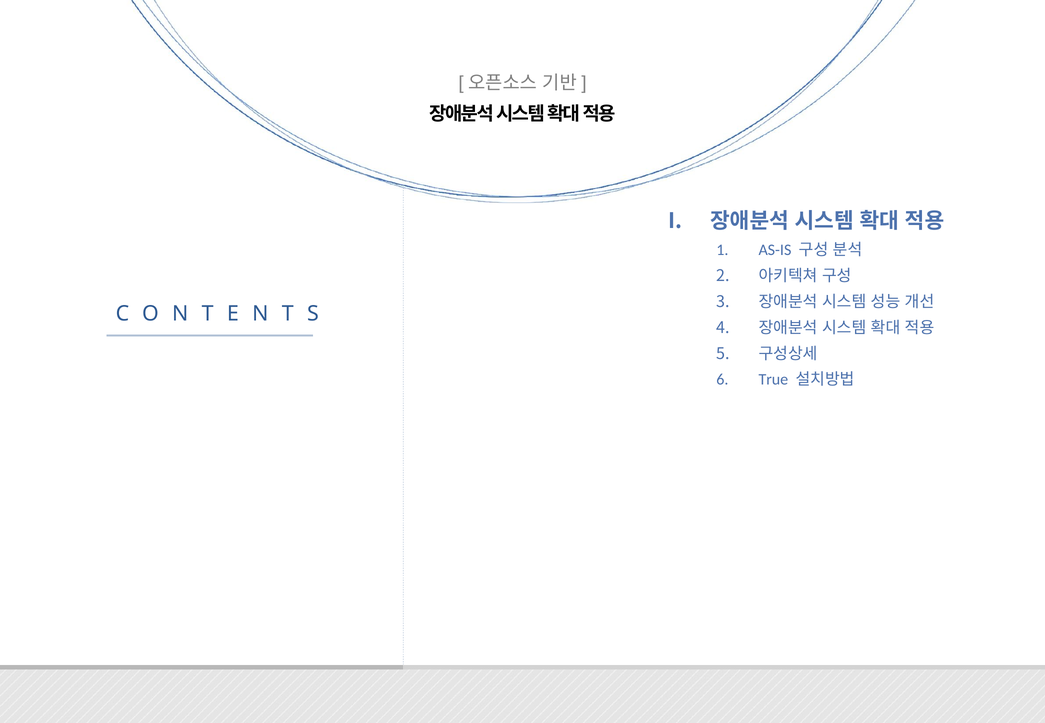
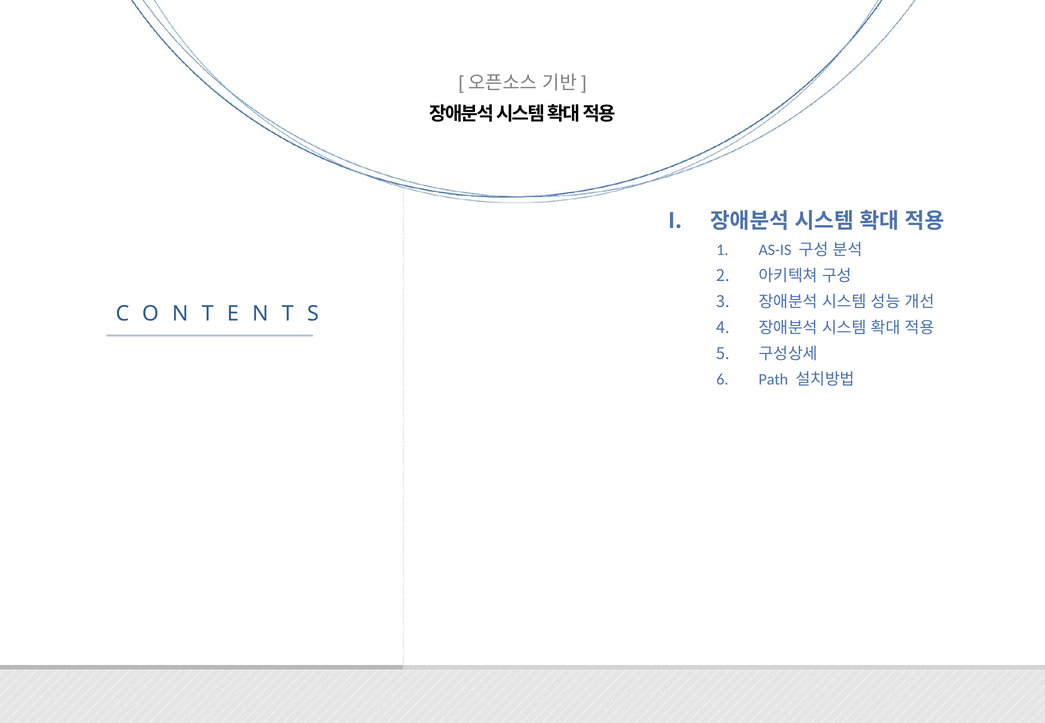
True: True -> Path
